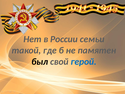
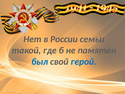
был colour: black -> blue
